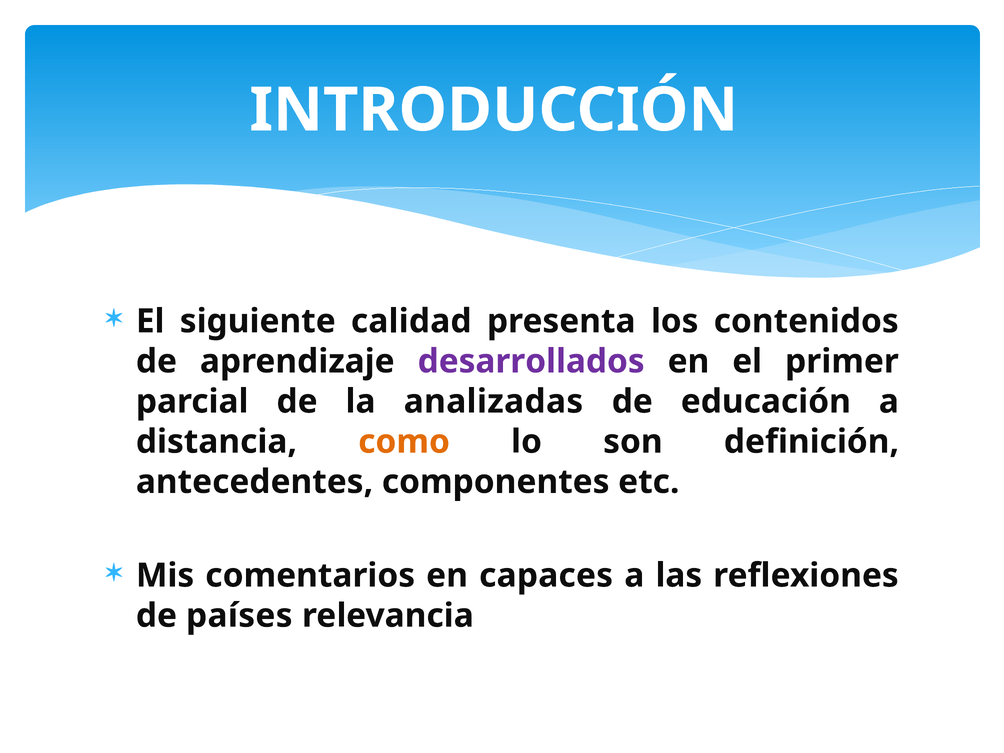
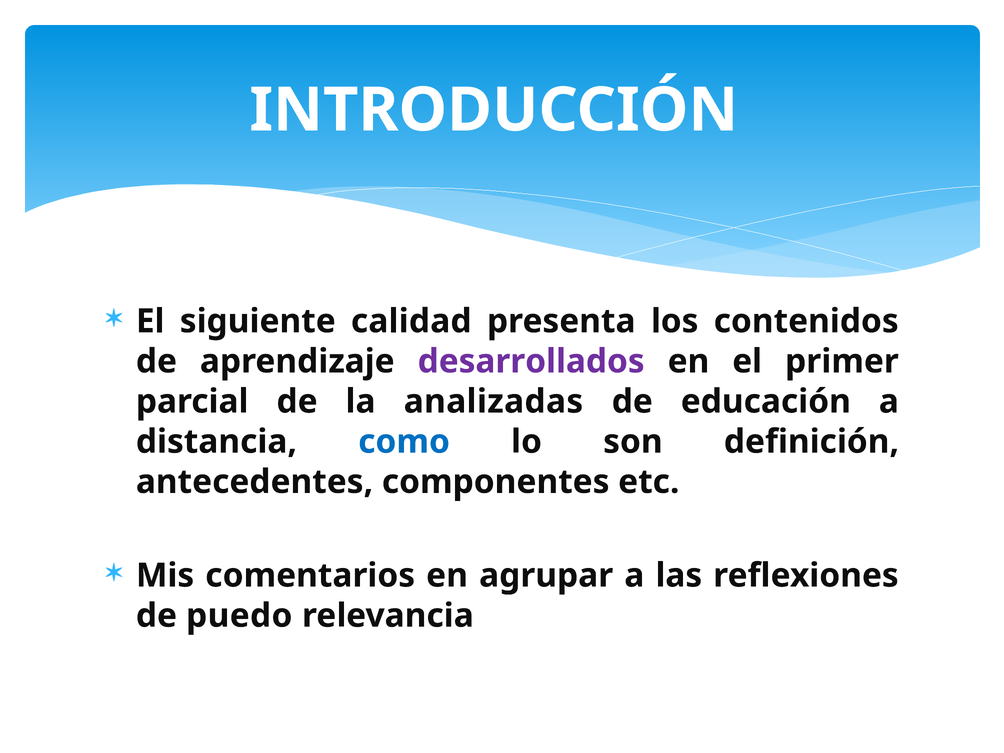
como colour: orange -> blue
capaces: capaces -> agrupar
países: países -> puedo
